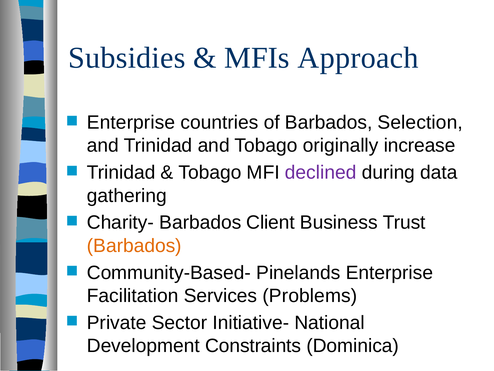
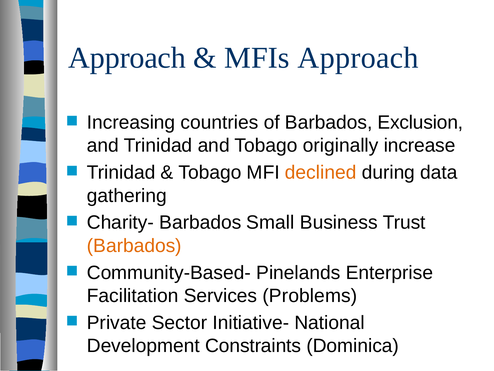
Subsidies at (127, 58): Subsidies -> Approach
Enterprise at (131, 122): Enterprise -> Increasing
Selection: Selection -> Exclusion
declined colour: purple -> orange
Client: Client -> Small
